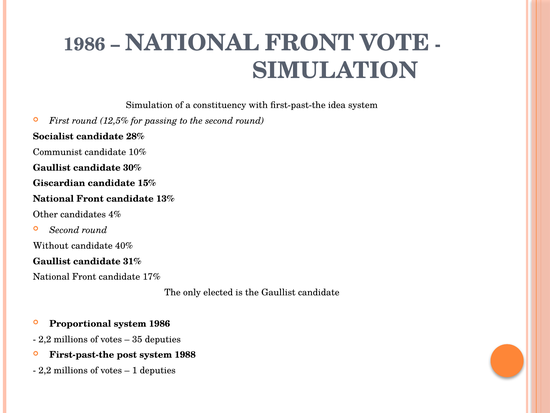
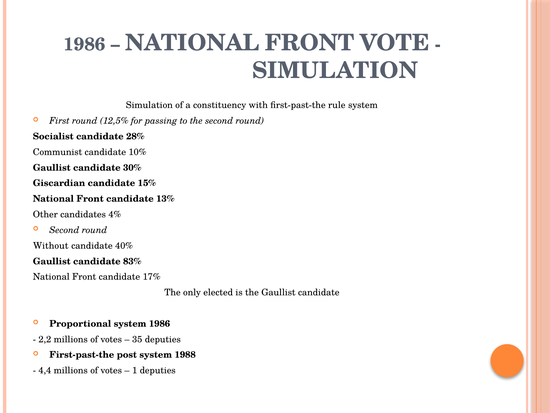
idea: idea -> rule
31%: 31% -> 83%
2,2 at (45, 370): 2,2 -> 4,4
